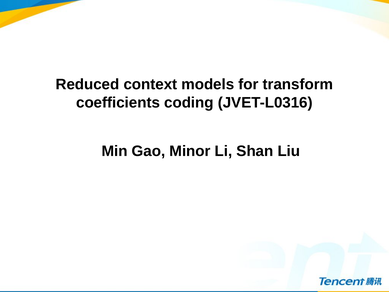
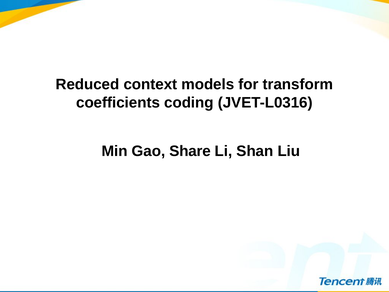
Minor: Minor -> Share
